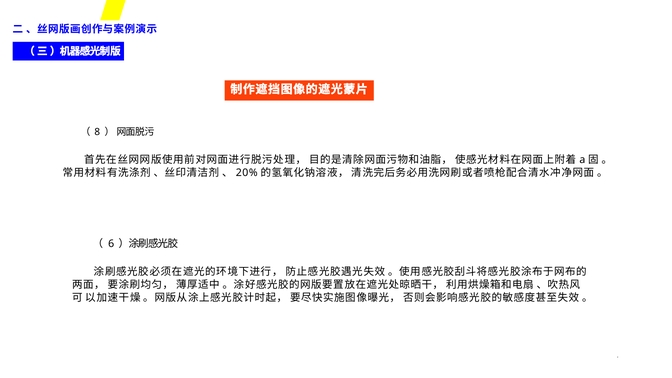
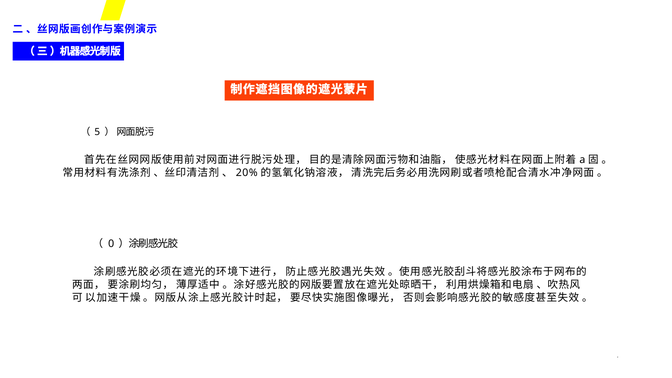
8: 8 -> 5
6: 6 -> 0
